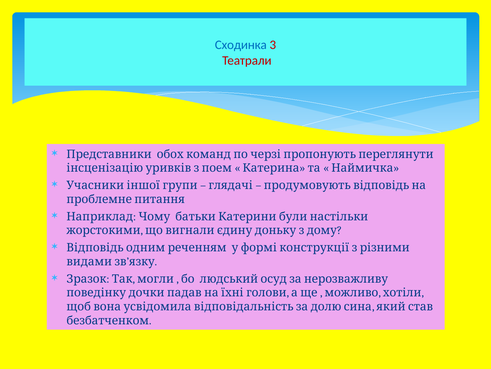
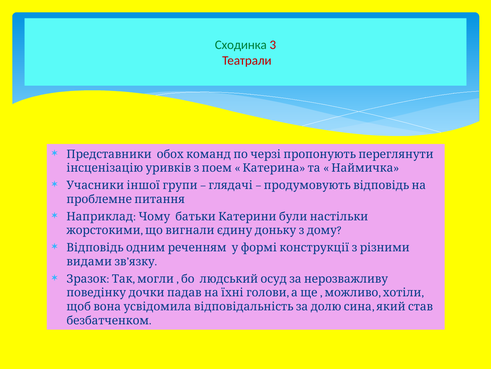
Сходинка colour: blue -> green
